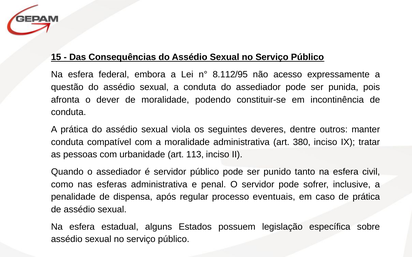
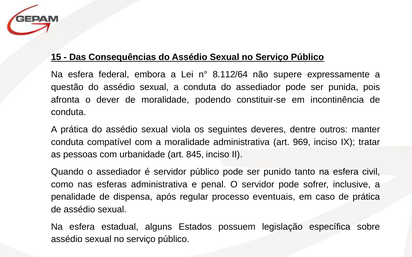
8.112/95: 8.112/95 -> 8.112/64
acesso: acesso -> supere
380: 380 -> 969
113: 113 -> 845
